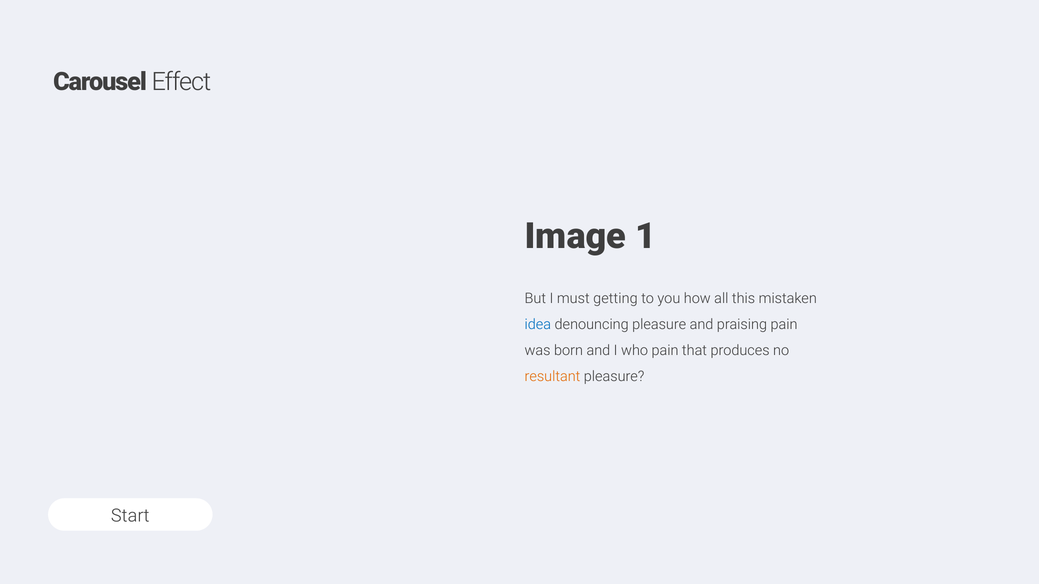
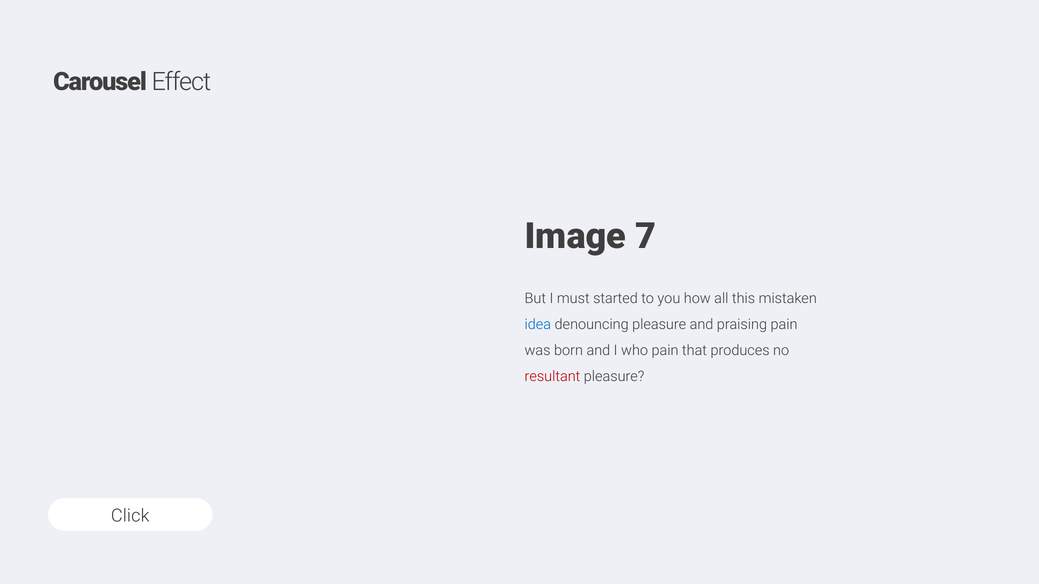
1: 1 -> 7
getting: getting -> started
resultant colour: orange -> red
Start: Start -> Click
